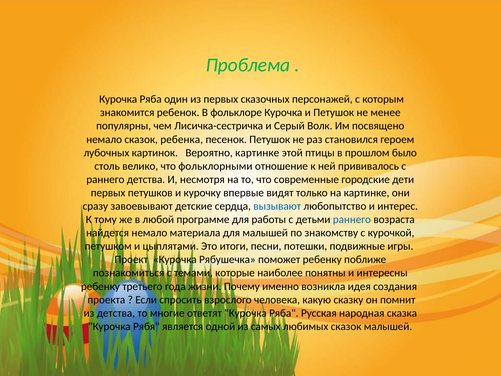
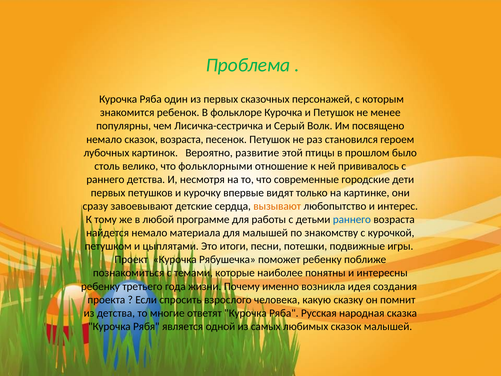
сказок ребенка: ребенка -> возраста
Вероятно картинке: картинке -> развитие
вызывают colour: blue -> orange
